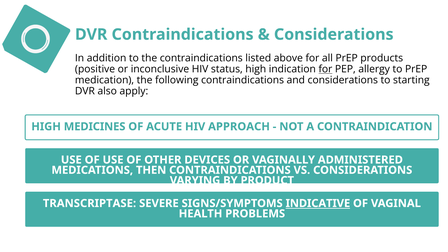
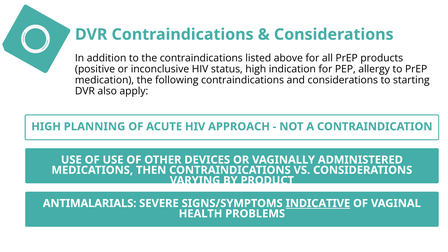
for at (325, 69) underline: present -> none
MEDICINES: MEDICINES -> PLANNING
TRANSCRIPTASE: TRANSCRIPTASE -> ANTIMALARIALS
